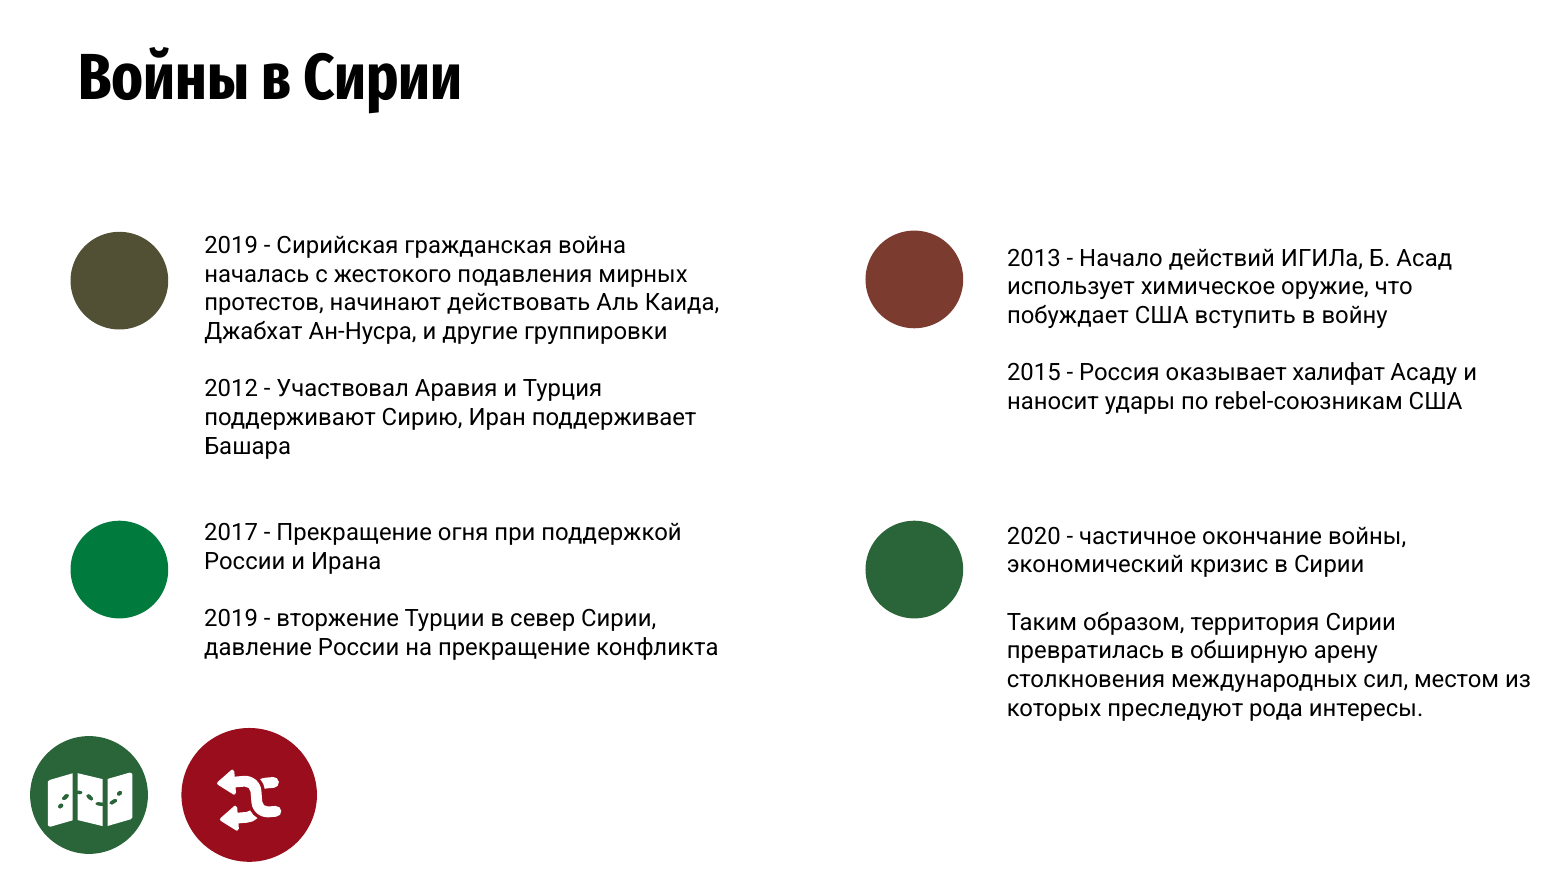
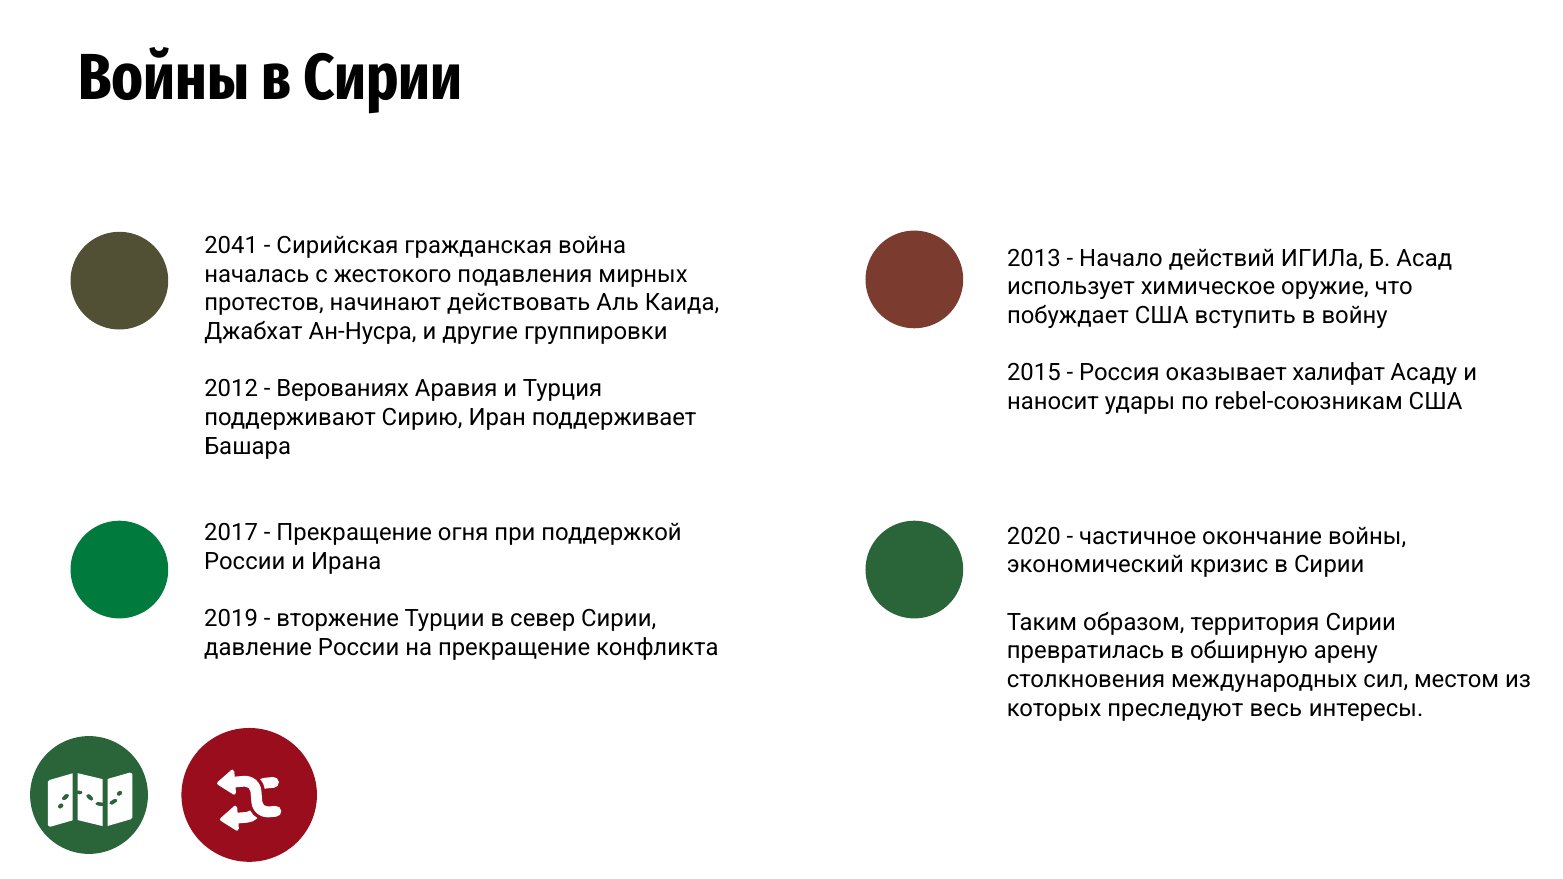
2019 at (231, 246): 2019 -> 2041
Участвовал: Участвовал -> Верованиях
рода: рода -> весь
